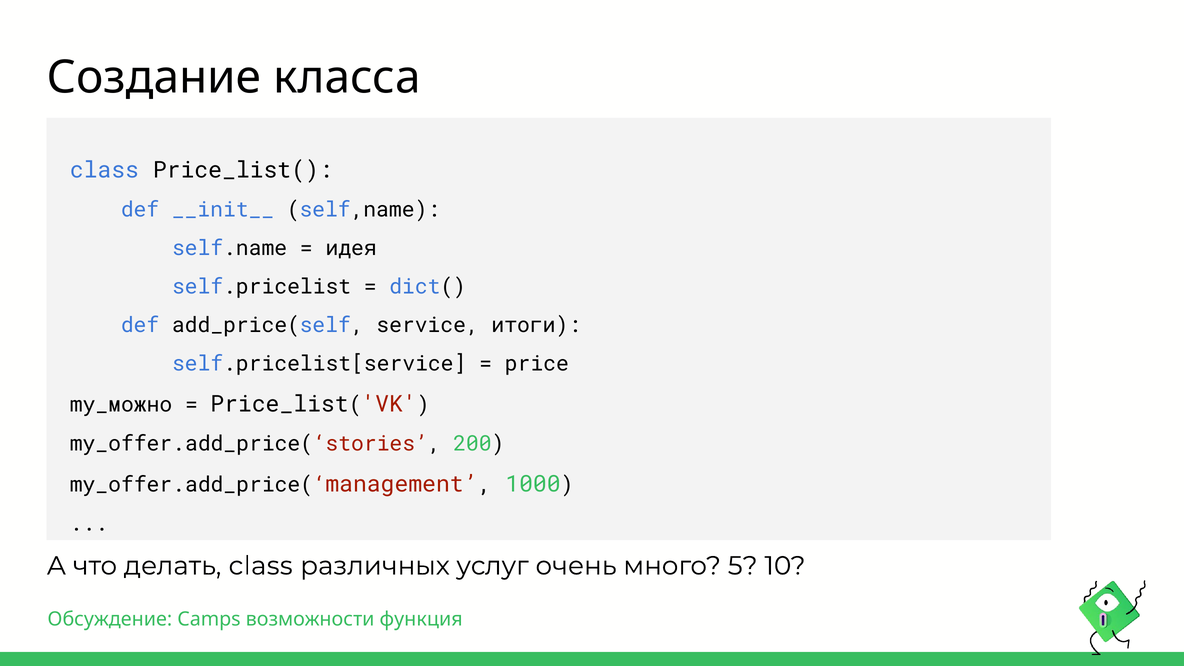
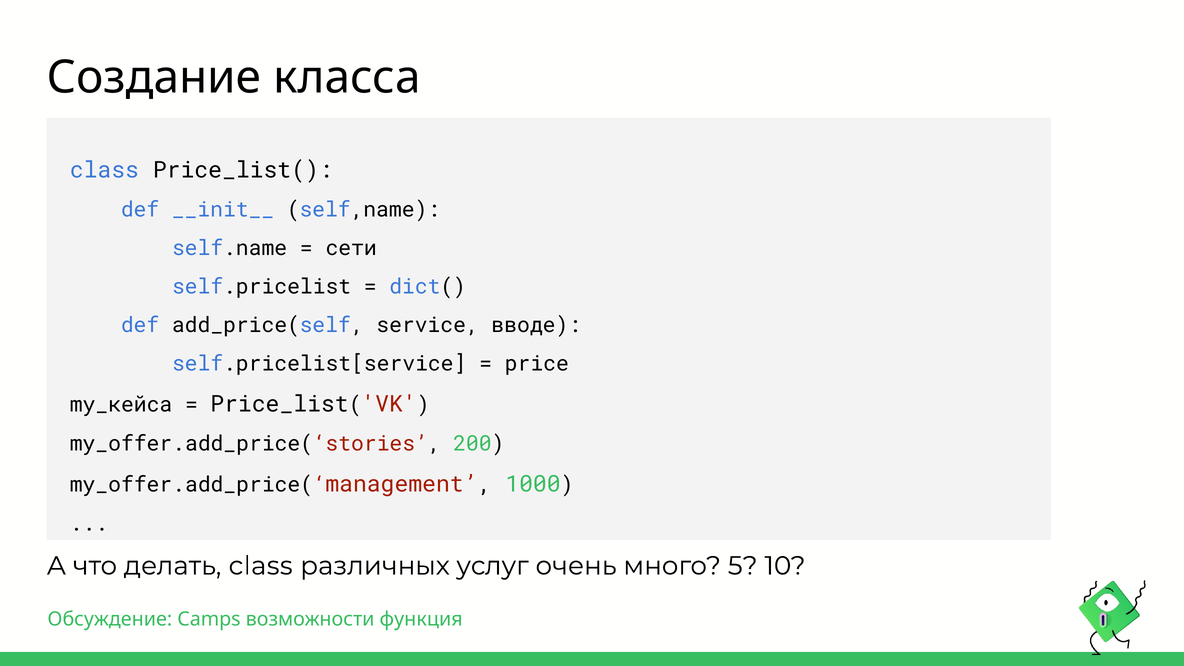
идея: идея -> сети
итоги: итоги -> вводе
my_можно: my_можно -> my_кейса
